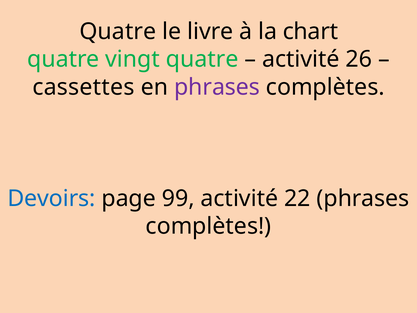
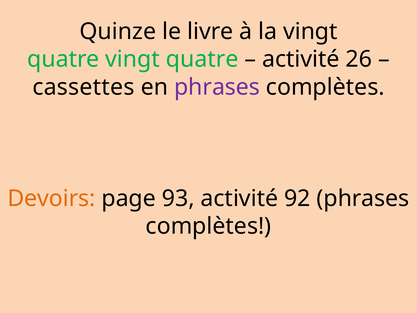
Quatre at (118, 31): Quatre -> Quinze
la chart: chart -> vingt
Devoirs colour: blue -> orange
99: 99 -> 93
22: 22 -> 92
